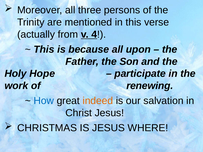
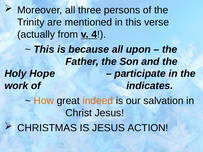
renewing: renewing -> indicates
How colour: blue -> orange
WHERE: WHERE -> ACTION
